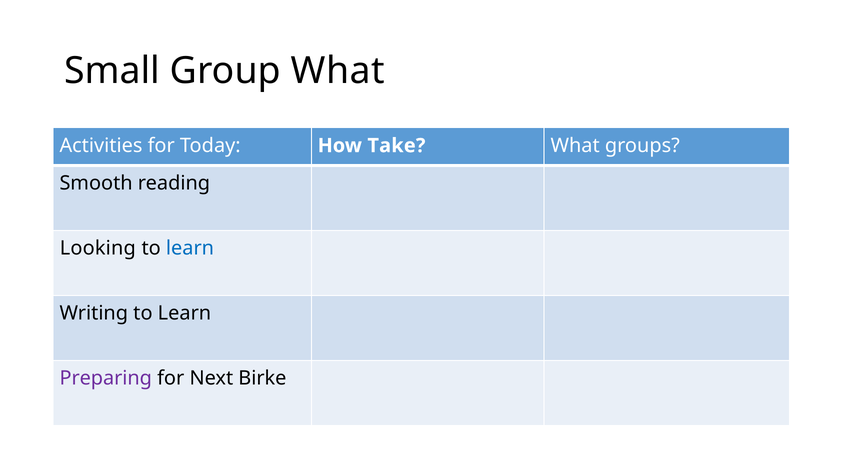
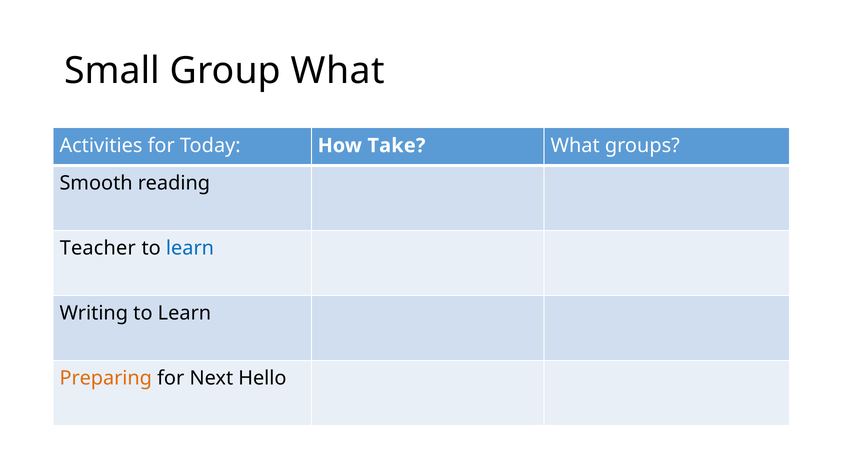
Looking: Looking -> Teacher
Preparing colour: purple -> orange
Birke: Birke -> Hello
